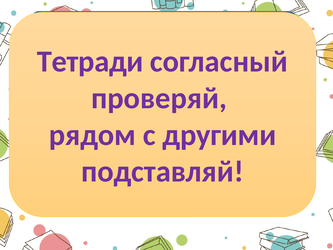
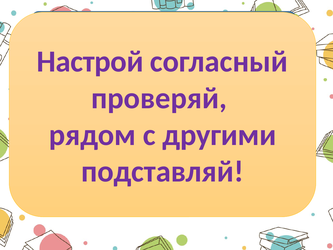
Тетради at (90, 62): Тетради -> Настрой
